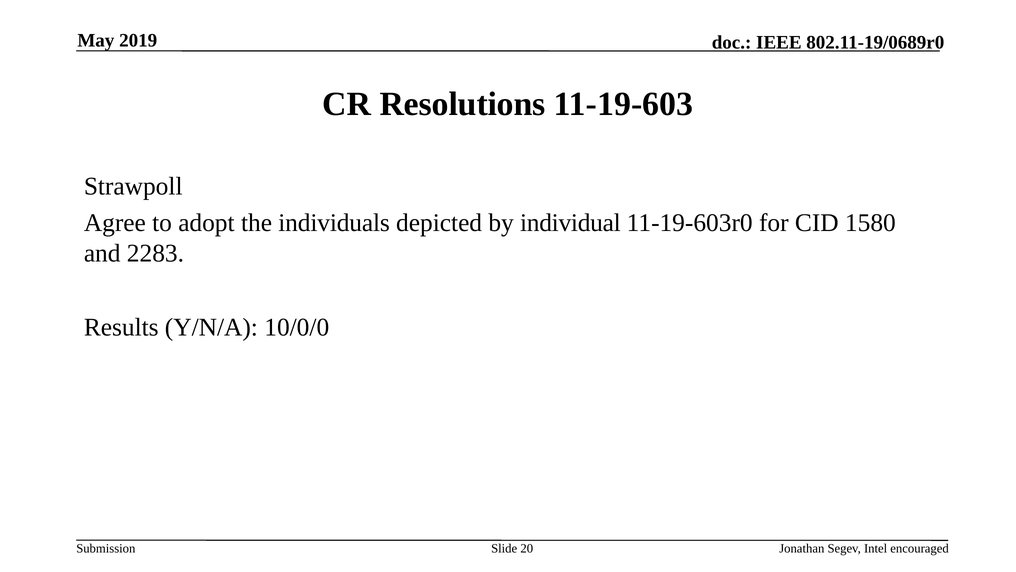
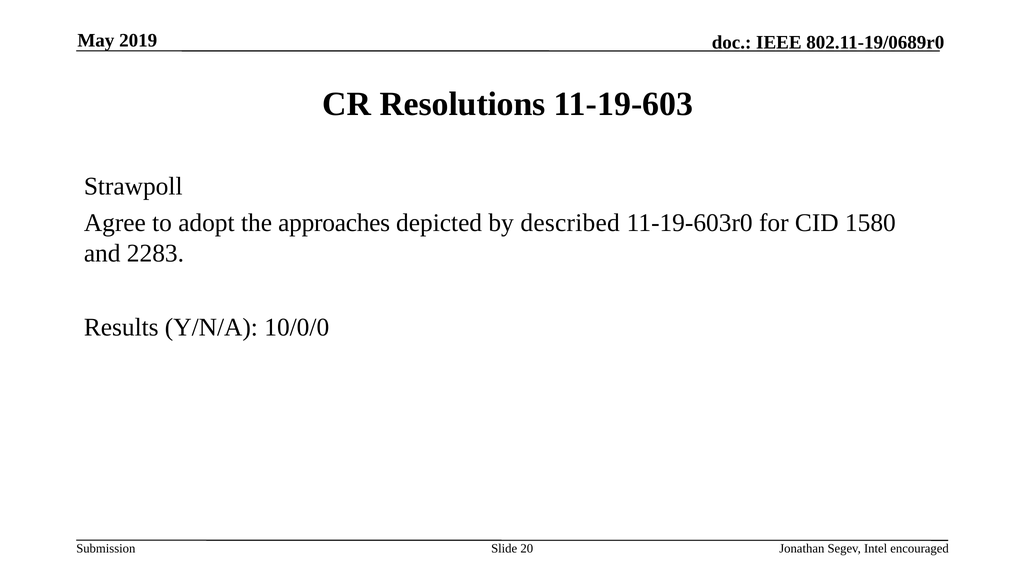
individuals: individuals -> approaches
individual: individual -> described
